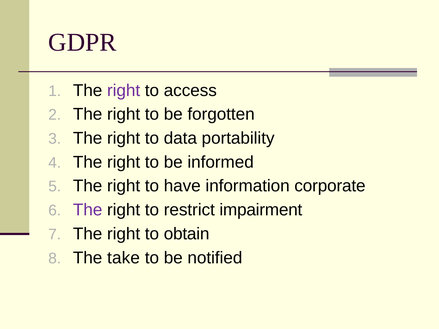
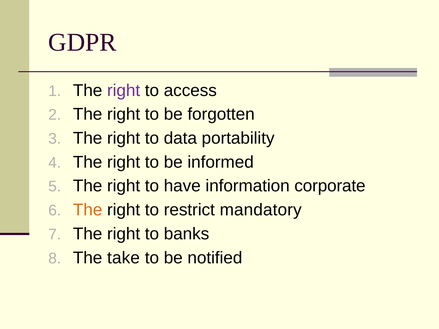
The at (88, 210) colour: purple -> orange
impairment: impairment -> mandatory
obtain: obtain -> banks
